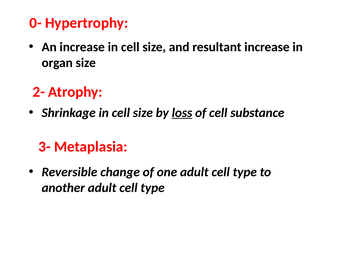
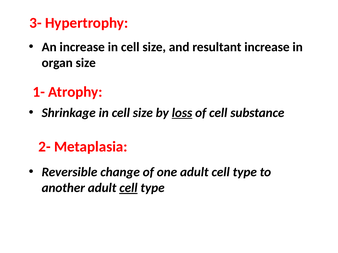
0-: 0- -> 3-
2-: 2- -> 1-
3-: 3- -> 2-
cell at (128, 188) underline: none -> present
